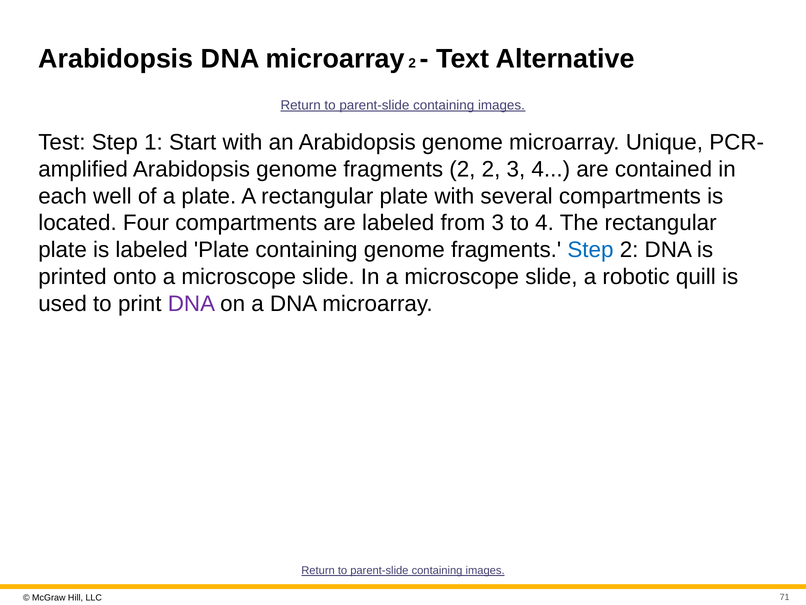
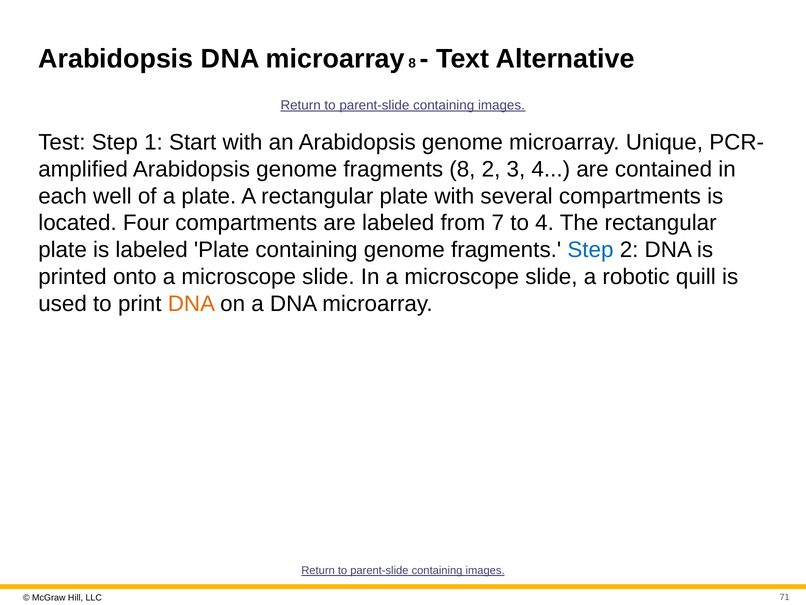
microarray 2: 2 -> 8
fragments 2: 2 -> 8
from 3: 3 -> 7
DNA at (191, 303) colour: purple -> orange
